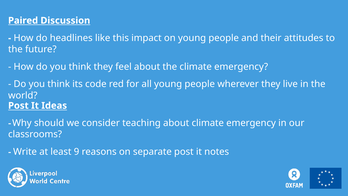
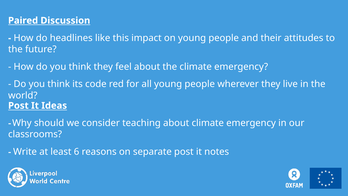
9: 9 -> 6
